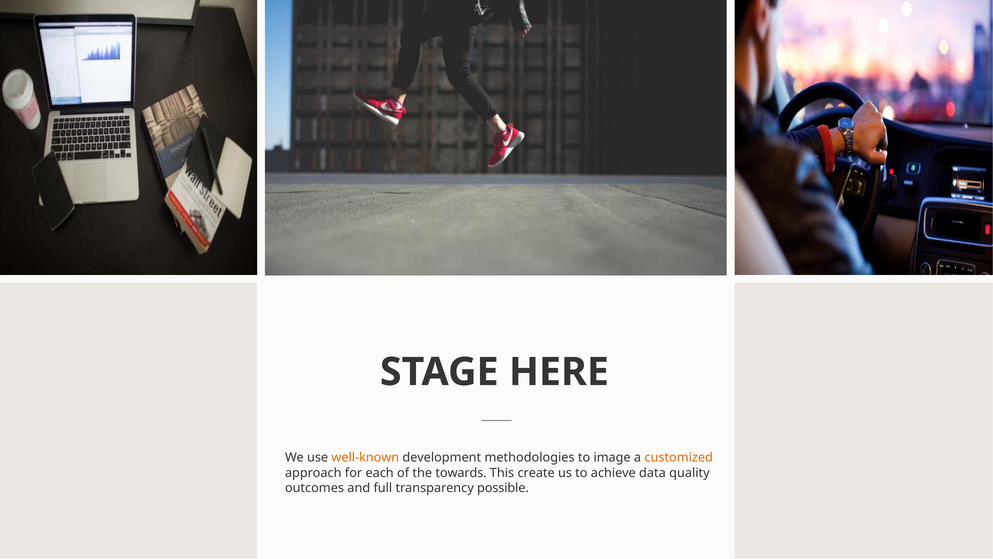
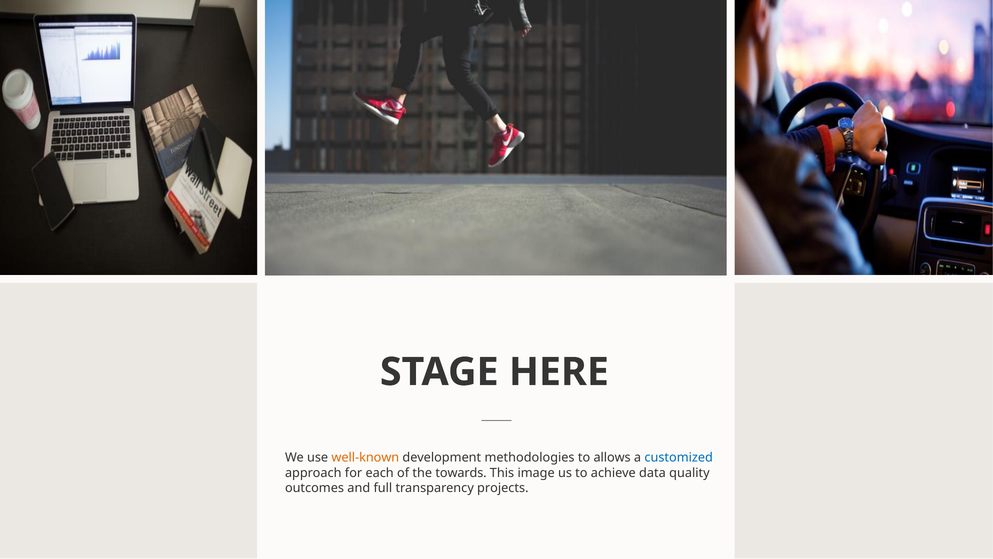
image: image -> allows
customized colour: orange -> blue
create: create -> image
possible: possible -> projects
